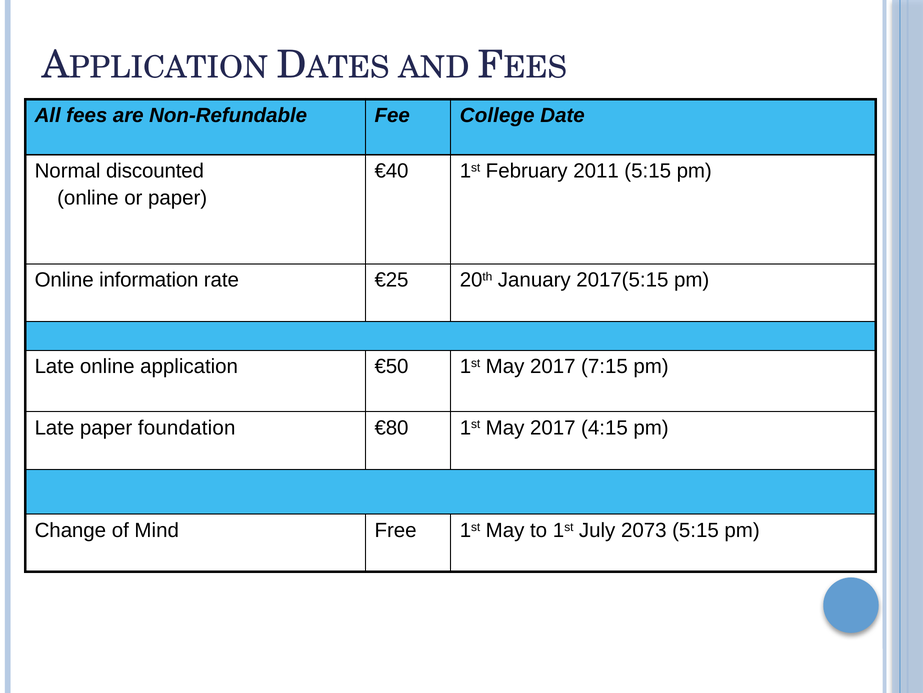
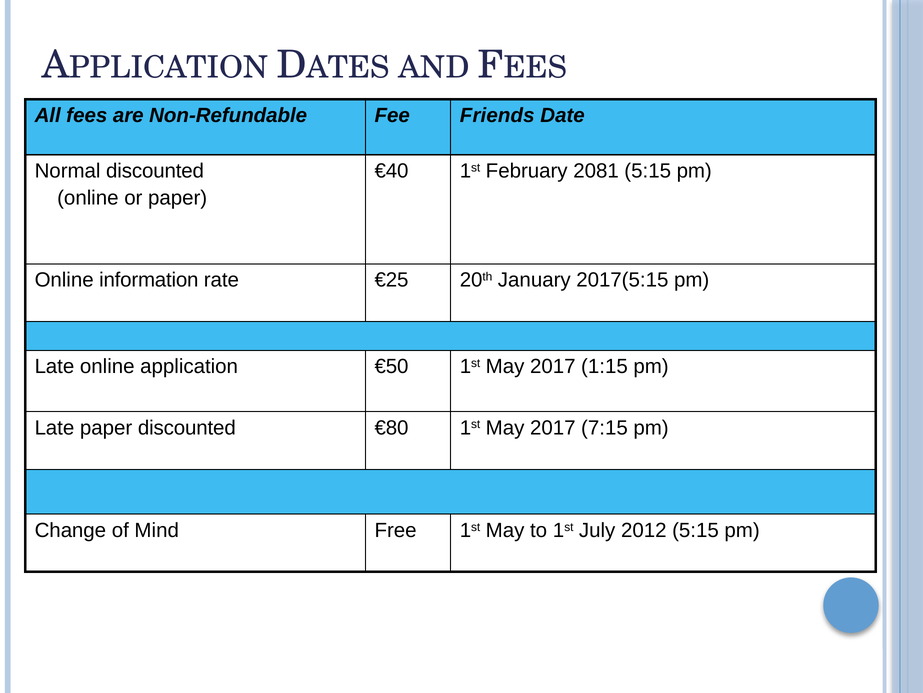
College: College -> Friends
2011: 2011 -> 2081
7:15: 7:15 -> 1:15
paper foundation: foundation -> discounted
4:15: 4:15 -> 7:15
2073: 2073 -> 2012
